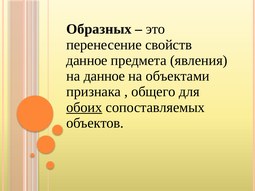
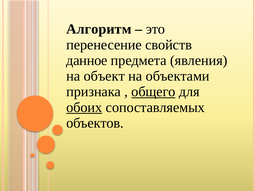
Образных: Образных -> Алгоритм
на данное: данное -> объект
общего underline: none -> present
